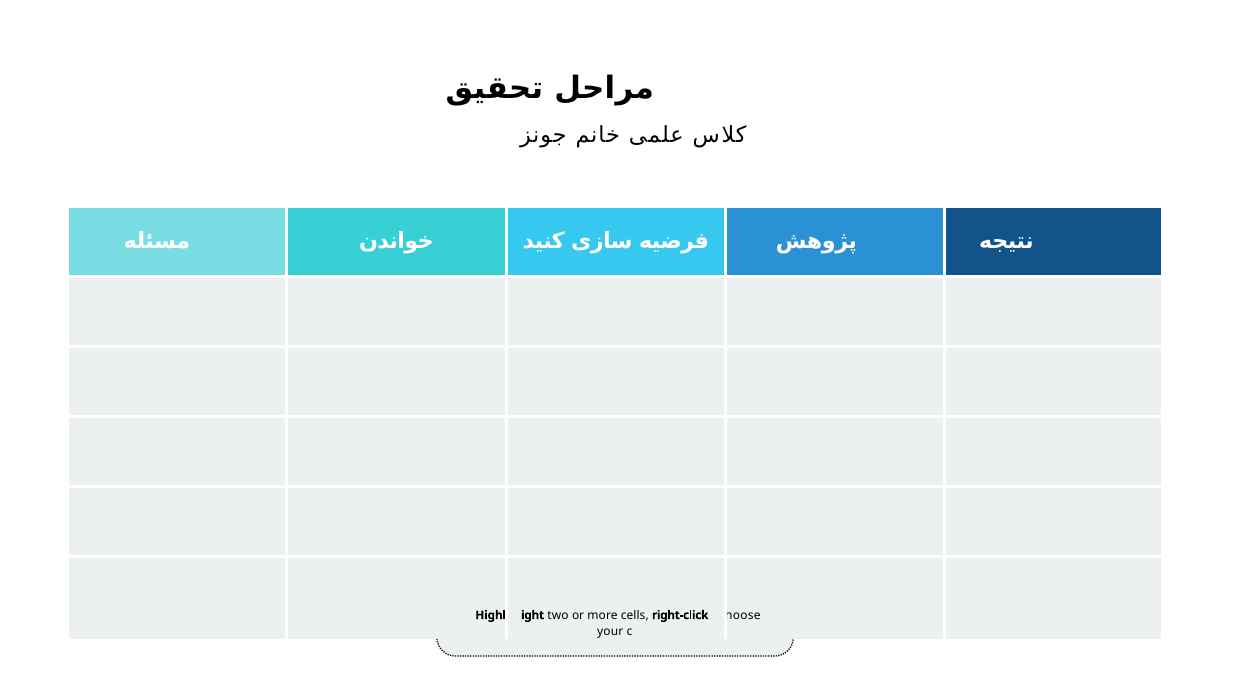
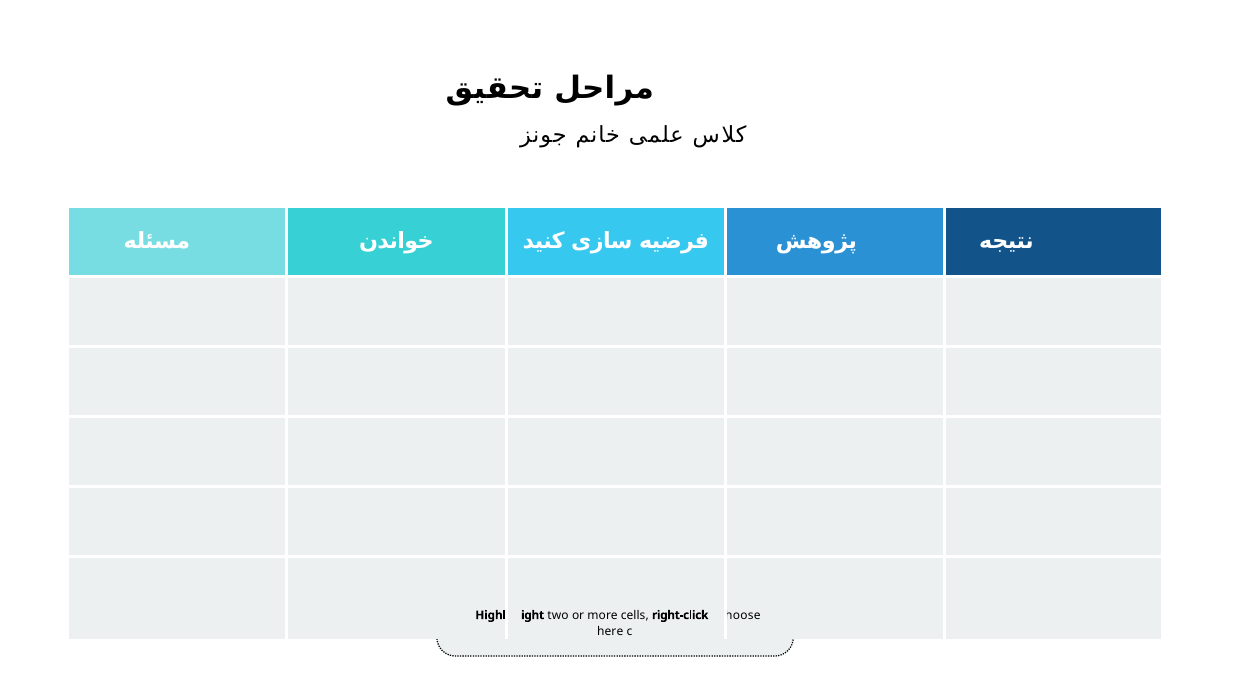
your: your -> here
